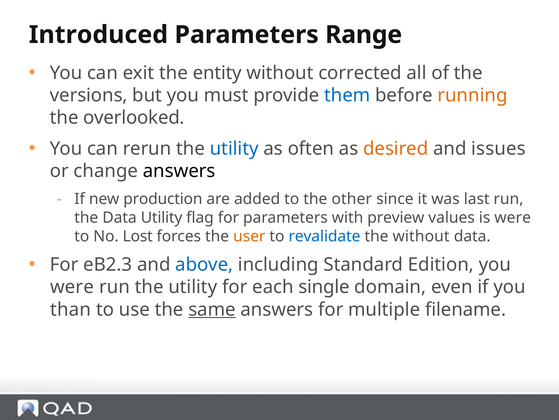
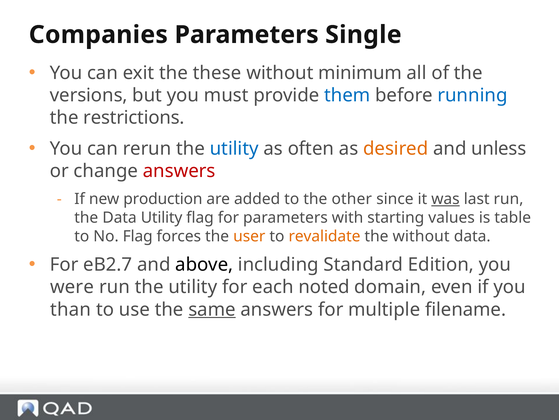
Introduced: Introduced -> Companies
Range: Range -> Single
entity: entity -> these
corrected: corrected -> minimum
running colour: orange -> blue
overlooked: overlooked -> restrictions
issues: issues -> unless
answers at (179, 171) colour: black -> red
was underline: none -> present
preview: preview -> starting
is were: were -> table
No Lost: Lost -> Flag
revalidate colour: blue -> orange
eB2.3: eB2.3 -> eB2.7
above colour: blue -> black
single: single -> noted
